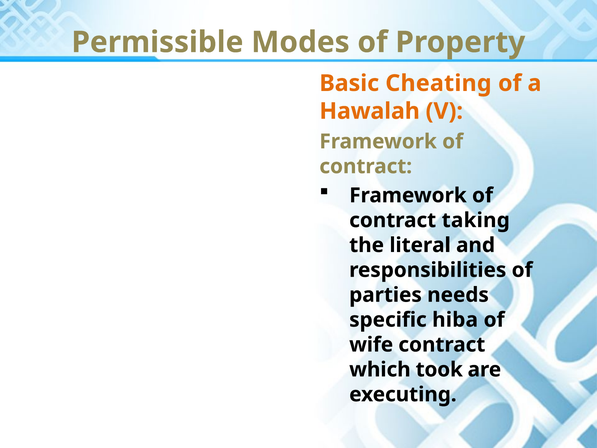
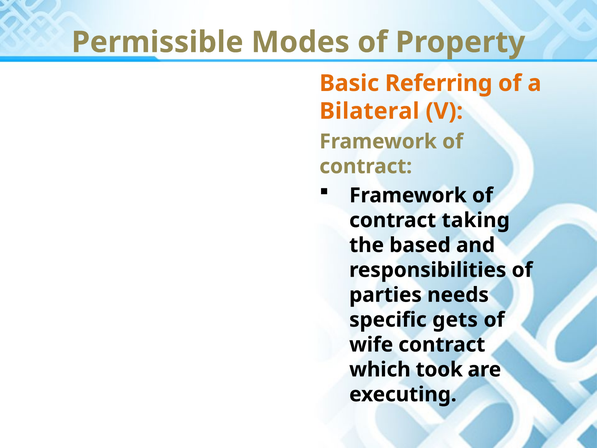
Cheating: Cheating -> Referring
Hawalah: Hawalah -> Bilateral
literal: literal -> based
hiba: hiba -> gets
